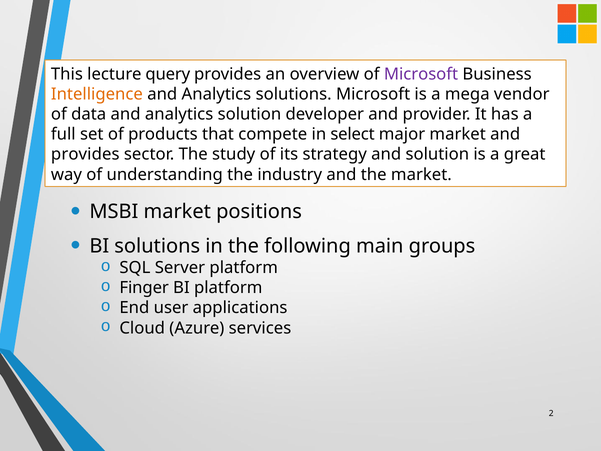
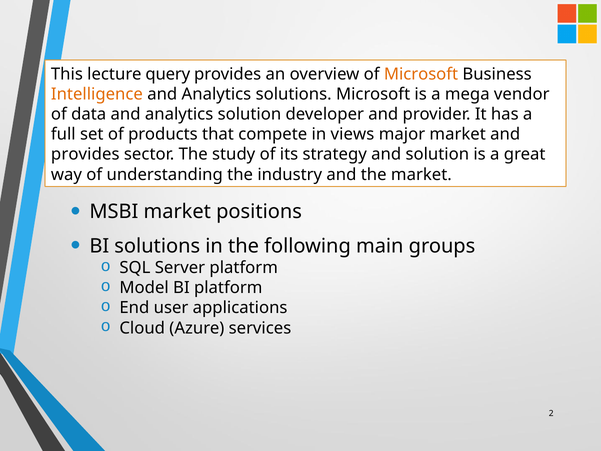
Microsoft at (421, 74) colour: purple -> orange
select: select -> views
Finger: Finger -> Model
